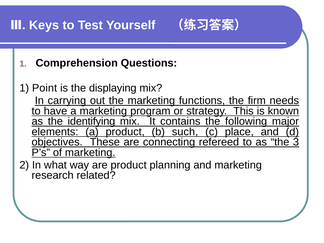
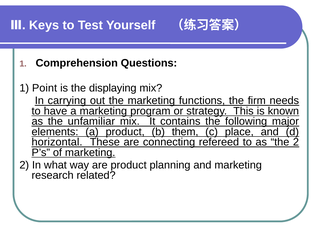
identifying: identifying -> unfamiliar
such: such -> them
objectives: objectives -> horizontal
the 3: 3 -> 2
